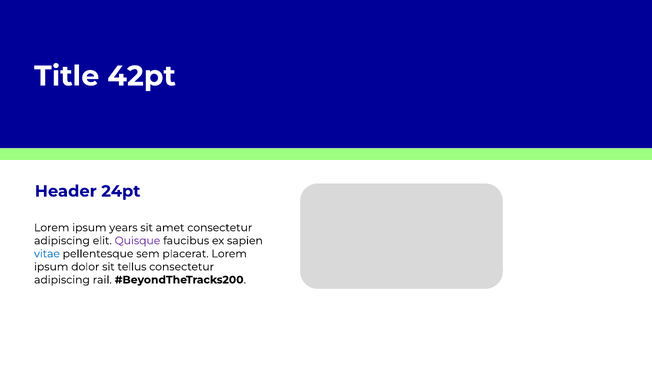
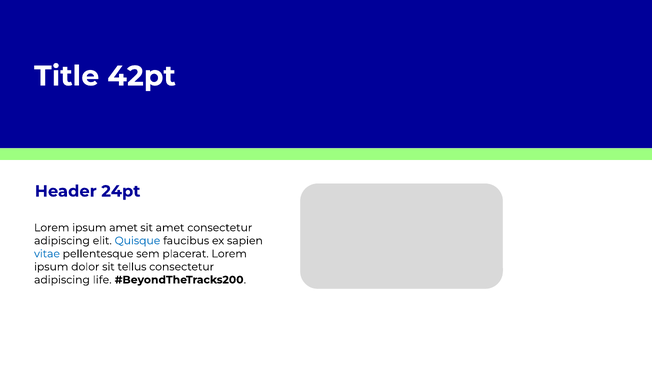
ipsum years: years -> amet
Quisque colour: purple -> blue
rail: rail -> life
